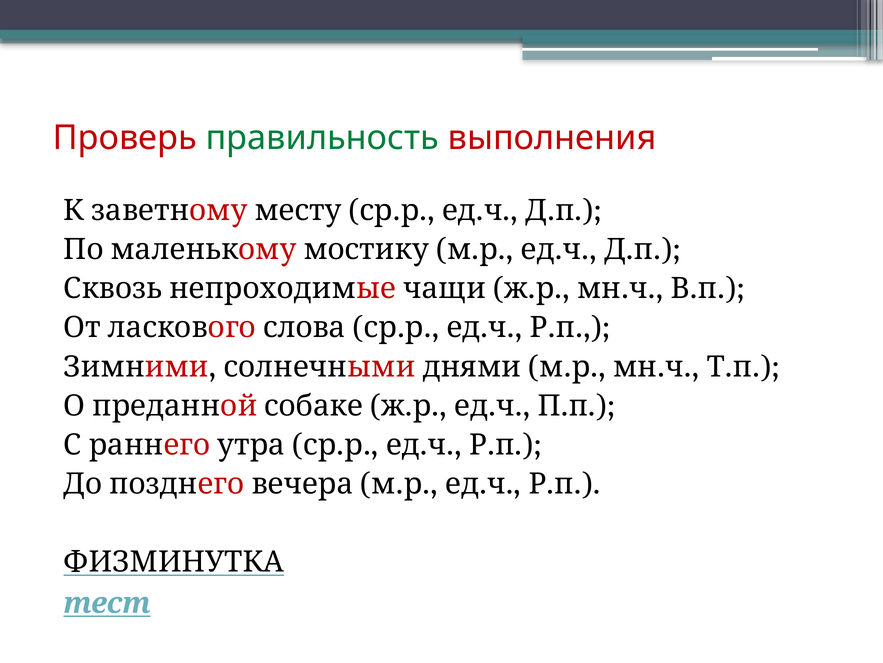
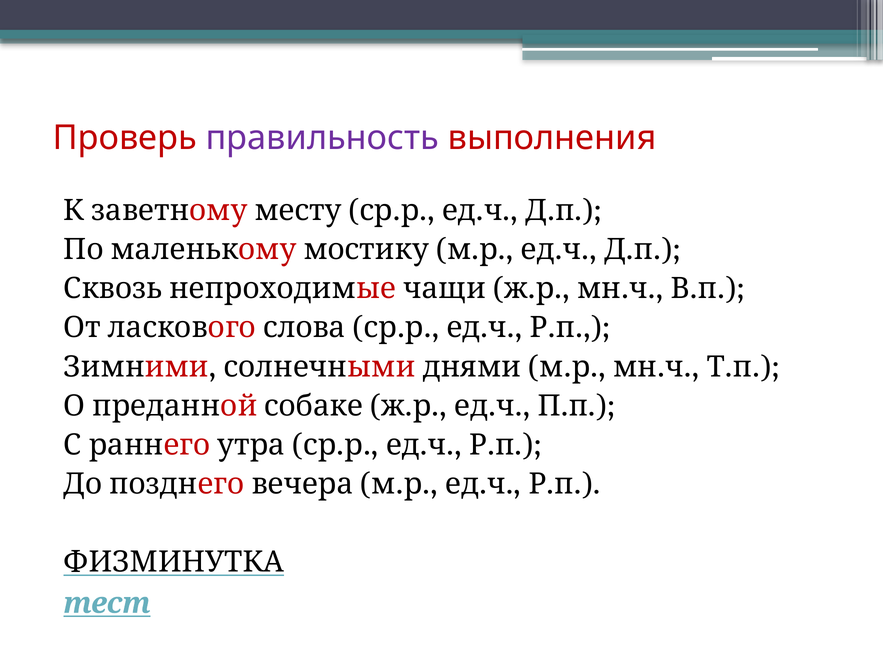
правильность colour: green -> purple
